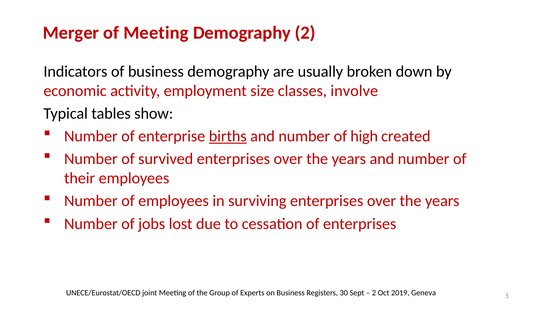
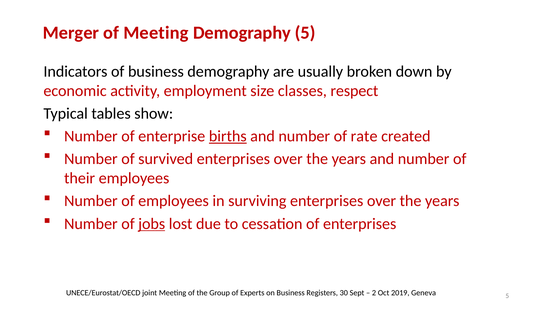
Demography 2: 2 -> 5
involve: involve -> respect
high: high -> rate
jobs underline: none -> present
